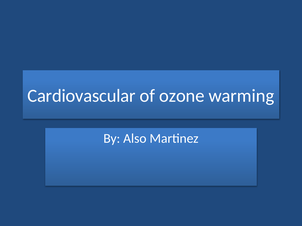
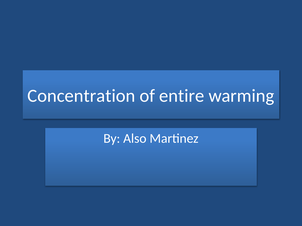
Cardiovascular: Cardiovascular -> Concentration
ozone: ozone -> entire
